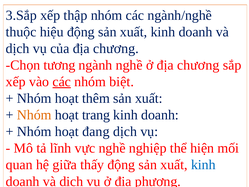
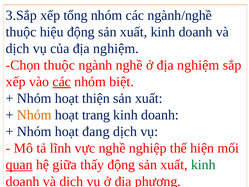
thập: thập -> tổng
của địa chương: chương -> nghiệm
Chọn tương: tương -> thuộc
ở địa chương: chương -> nghiệm
thêm: thêm -> thiện
quan underline: none -> present
kinh at (203, 165) colour: blue -> green
